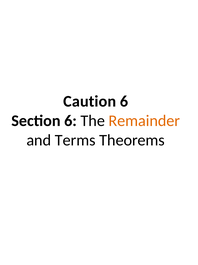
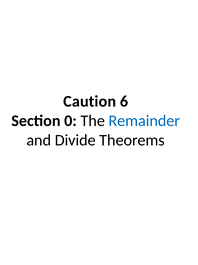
Section 6: 6 -> 0
Remainder colour: orange -> blue
Terms: Terms -> Divide
